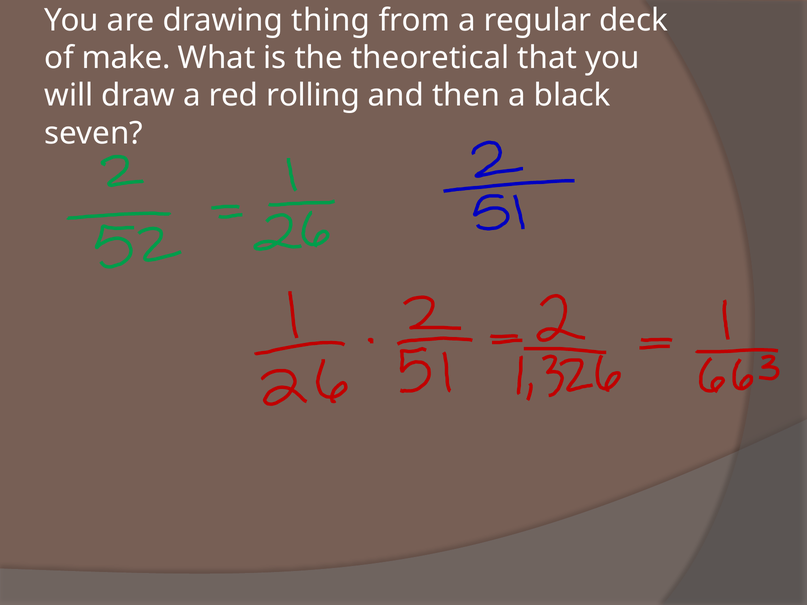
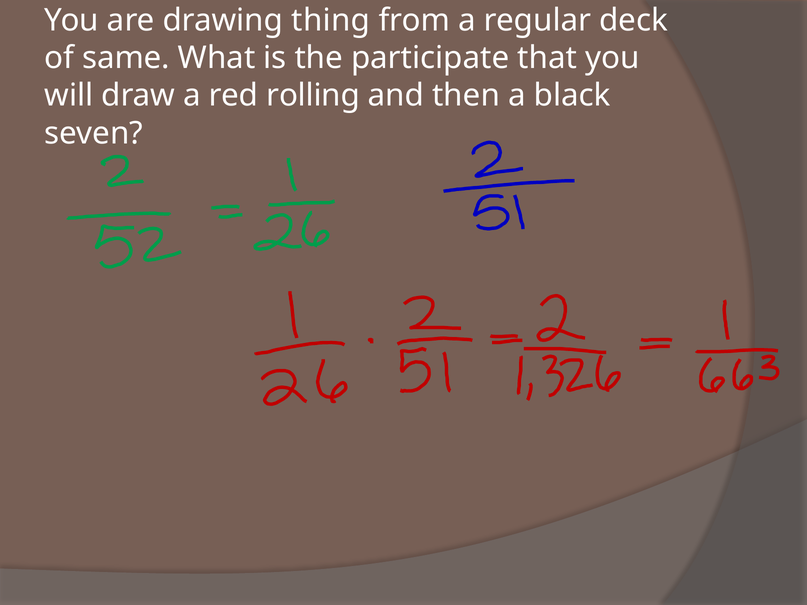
make: make -> same
theoretical: theoretical -> participate
